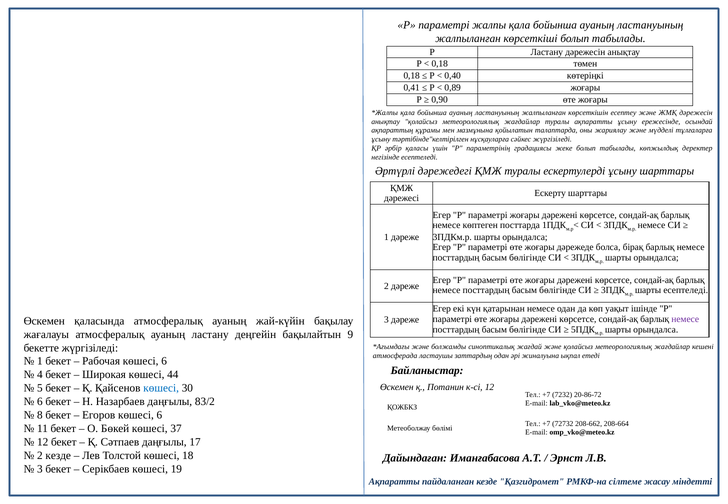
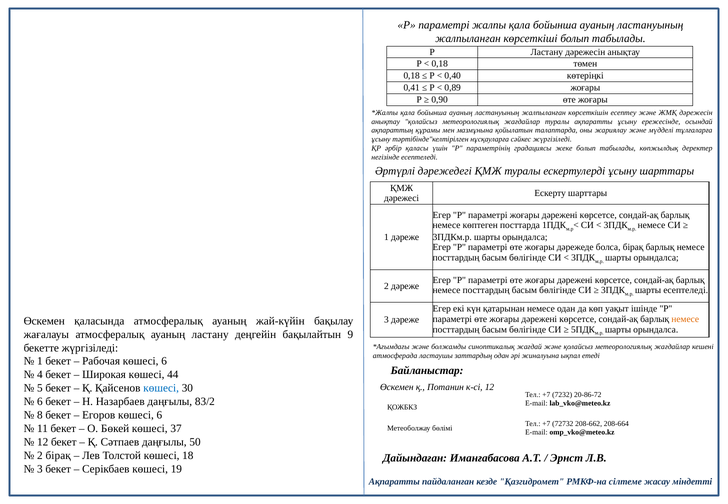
немесе at (685, 319) colour: purple -> orange
17: 17 -> 50
2 кезде: кезде -> бірақ
